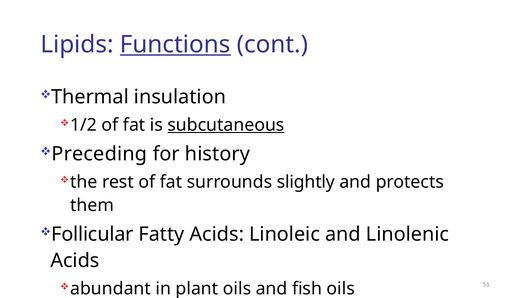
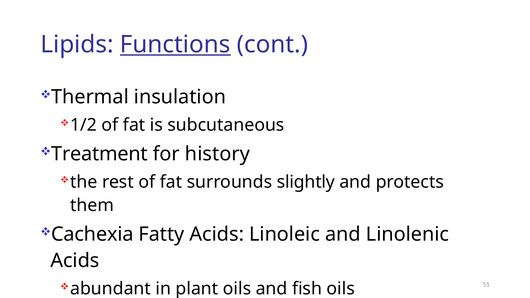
subcutaneous underline: present -> none
Preceding: Preceding -> Treatment
Follicular: Follicular -> Cachexia
